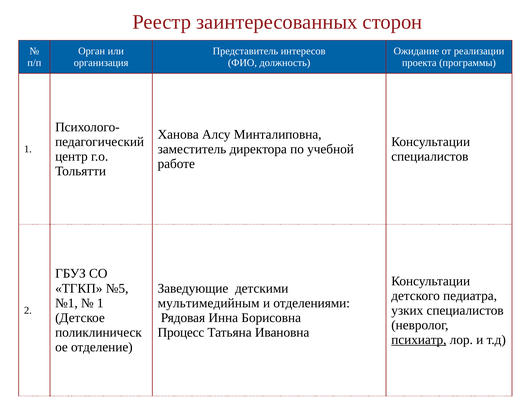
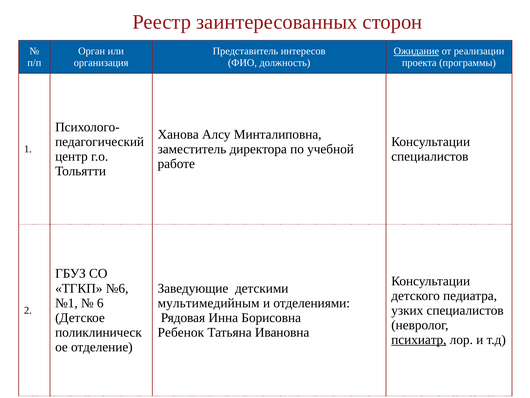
Ожидание underline: none -> present
№5: №5 -> №6
1 at (100, 303): 1 -> 6
Процесс: Процесс -> Ребенок
